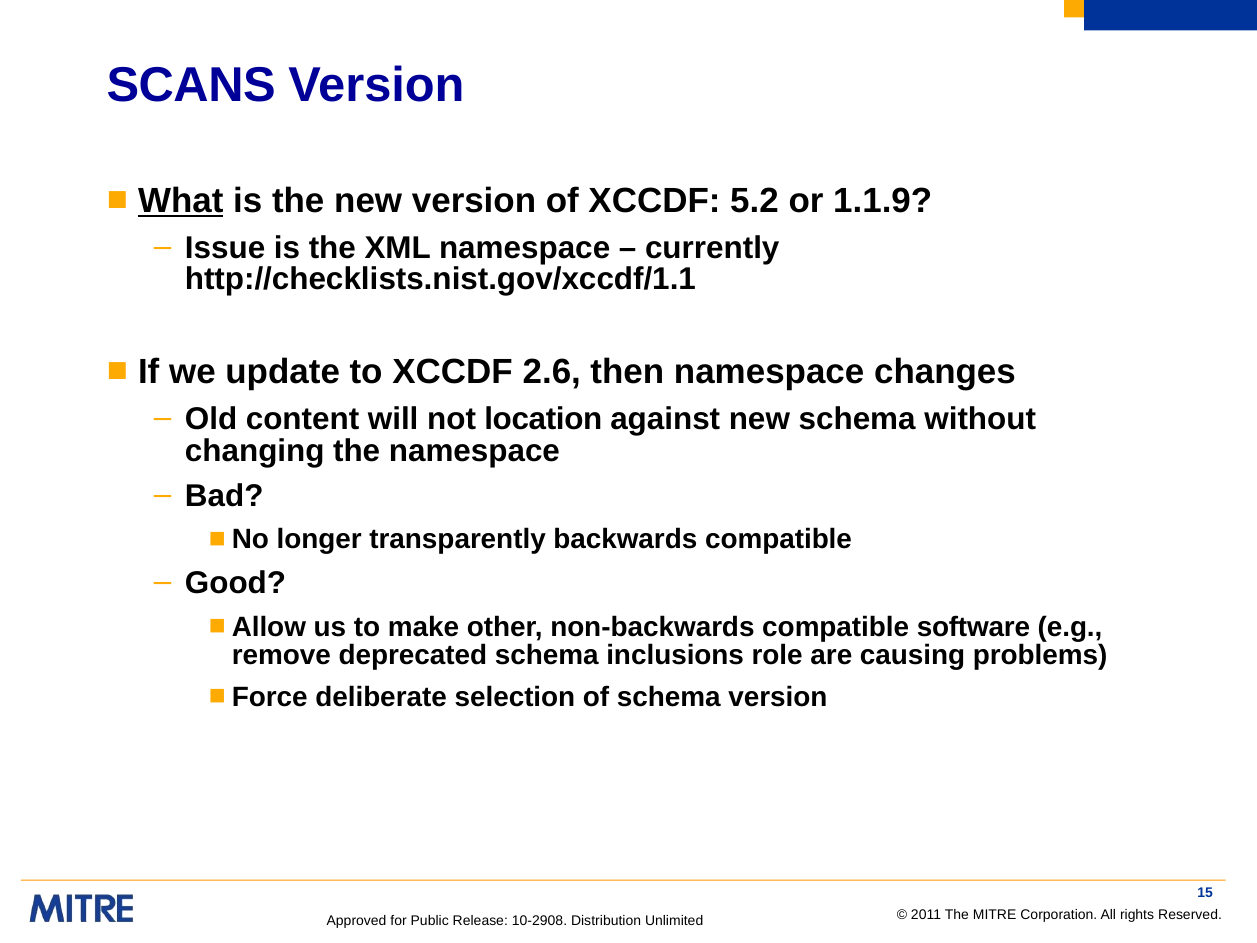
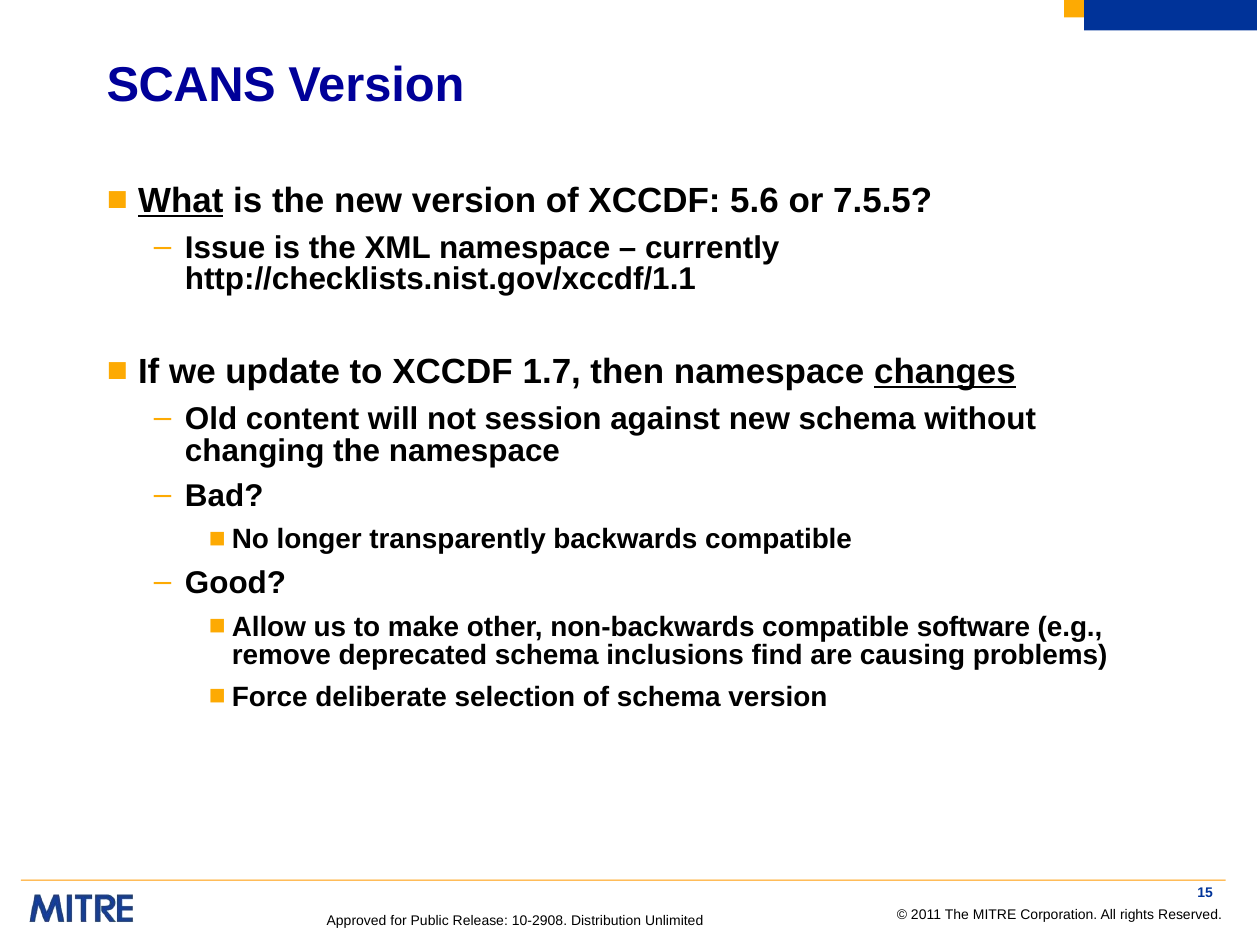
5.2: 5.2 -> 5.6
1.1.9: 1.1.9 -> 7.5.5
2.6: 2.6 -> 1.7
changes underline: none -> present
location: location -> session
role: role -> find
